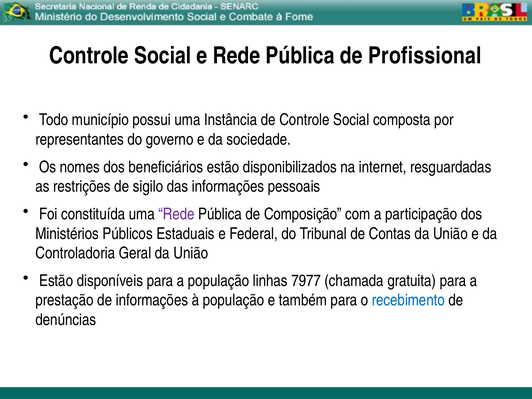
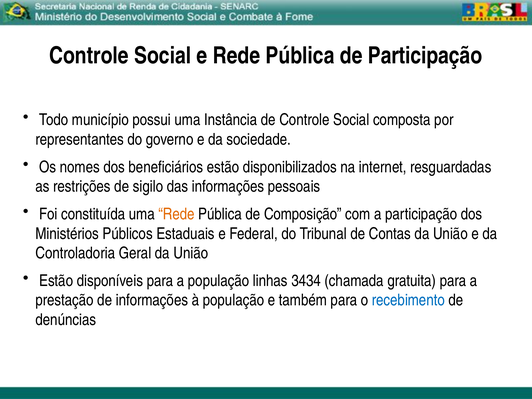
de Profissional: Profissional -> Participação
Rede at (177, 214) colour: purple -> orange
7977: 7977 -> 3434
